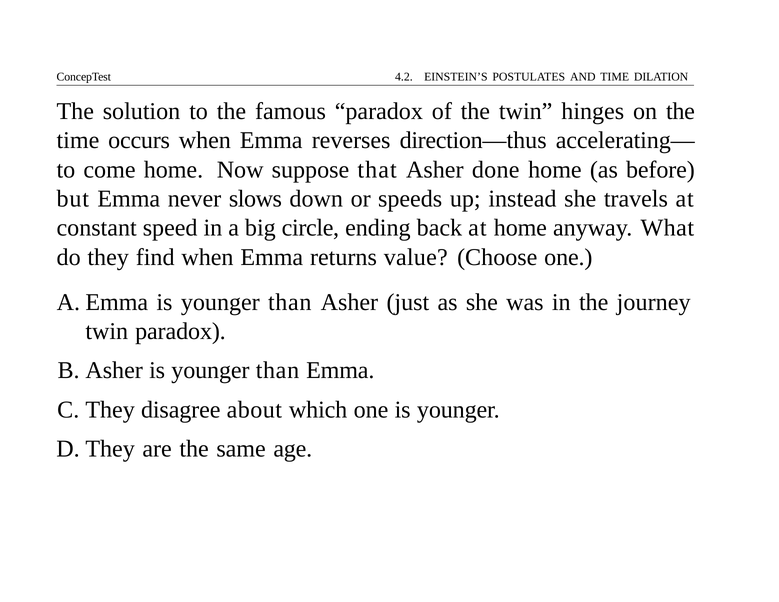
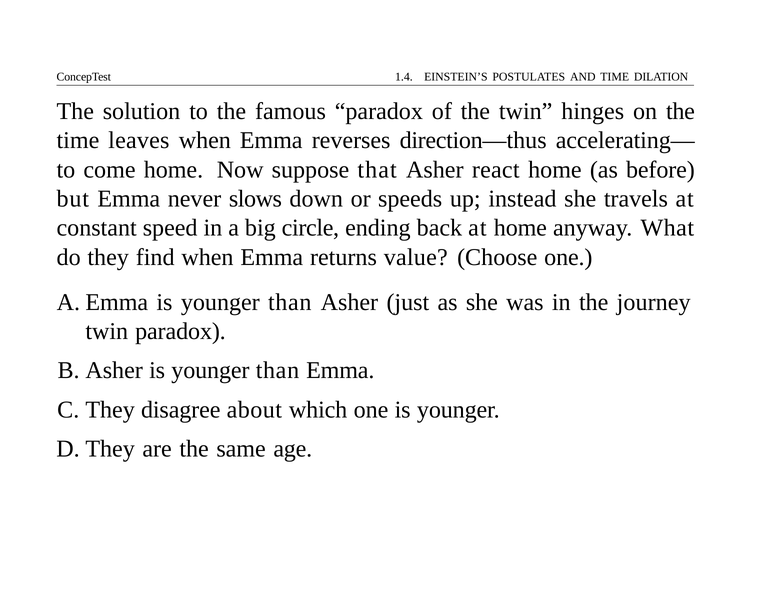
4.2: 4.2 -> 1.4
occurs: occurs -> leaves
done: done -> react
